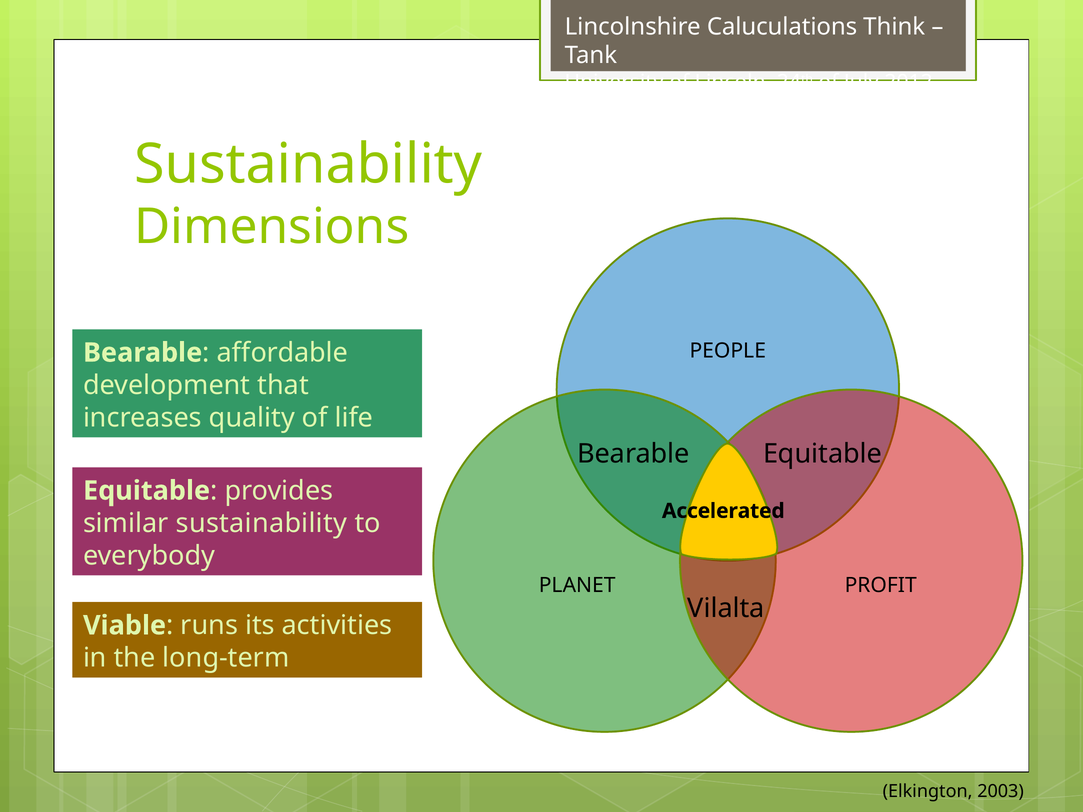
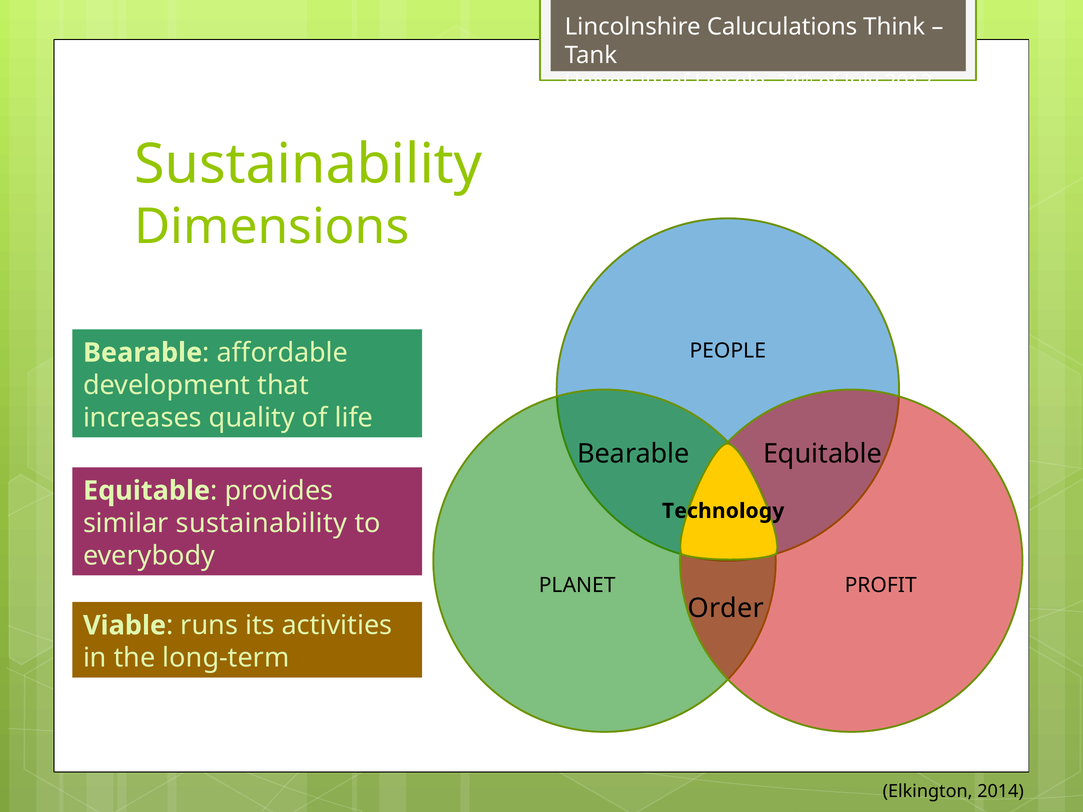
Accelerated: Accelerated -> Technology
Vilalta: Vilalta -> Order
2003: 2003 -> 2014
